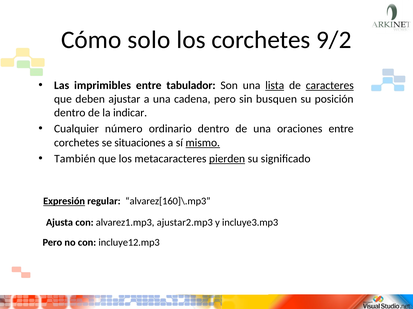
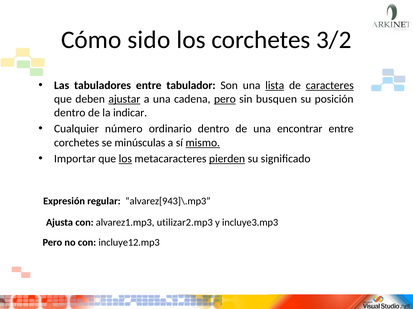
solo: solo -> sido
9/2: 9/2 -> 3/2
imprimibles: imprimibles -> tabuladores
ajustar underline: none -> present
pero at (225, 99) underline: none -> present
oraciones: oraciones -> encontrar
situaciones: situaciones -> minúsculas
También: También -> Importar
los at (125, 159) underline: none -> present
Expresión underline: present -> none
alvarez[160]\.mp3: alvarez[160]\.mp3 -> alvarez[943]\.mp3
ajustar2.mp3: ajustar2.mp3 -> utilizar2.mp3
